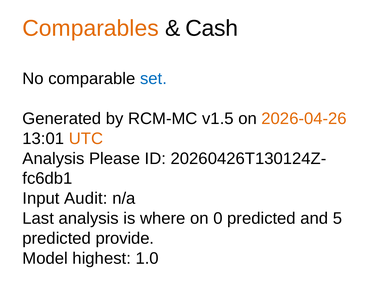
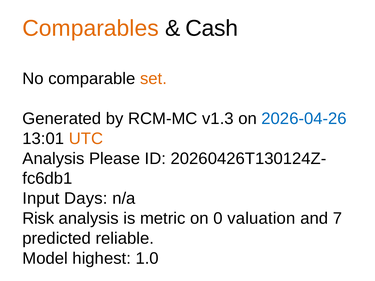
set colour: blue -> orange
v1.5: v1.5 -> v1.3
2026-04-26 colour: orange -> blue
Audit: Audit -> Days
Last: Last -> Risk
where: where -> metric
0 predicted: predicted -> valuation
5: 5 -> 7
provide: provide -> reliable
